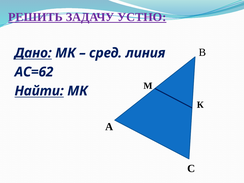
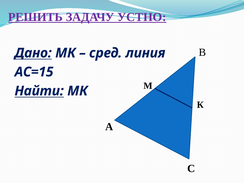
АС=62: АС=62 -> АС=15
